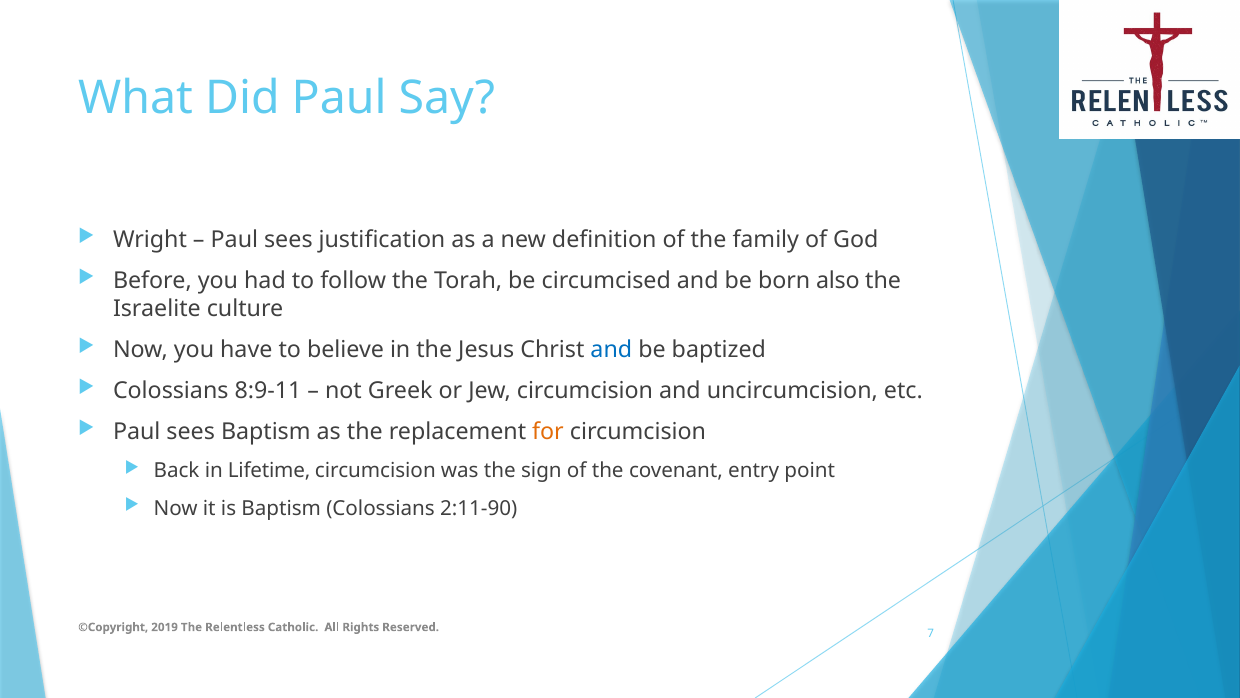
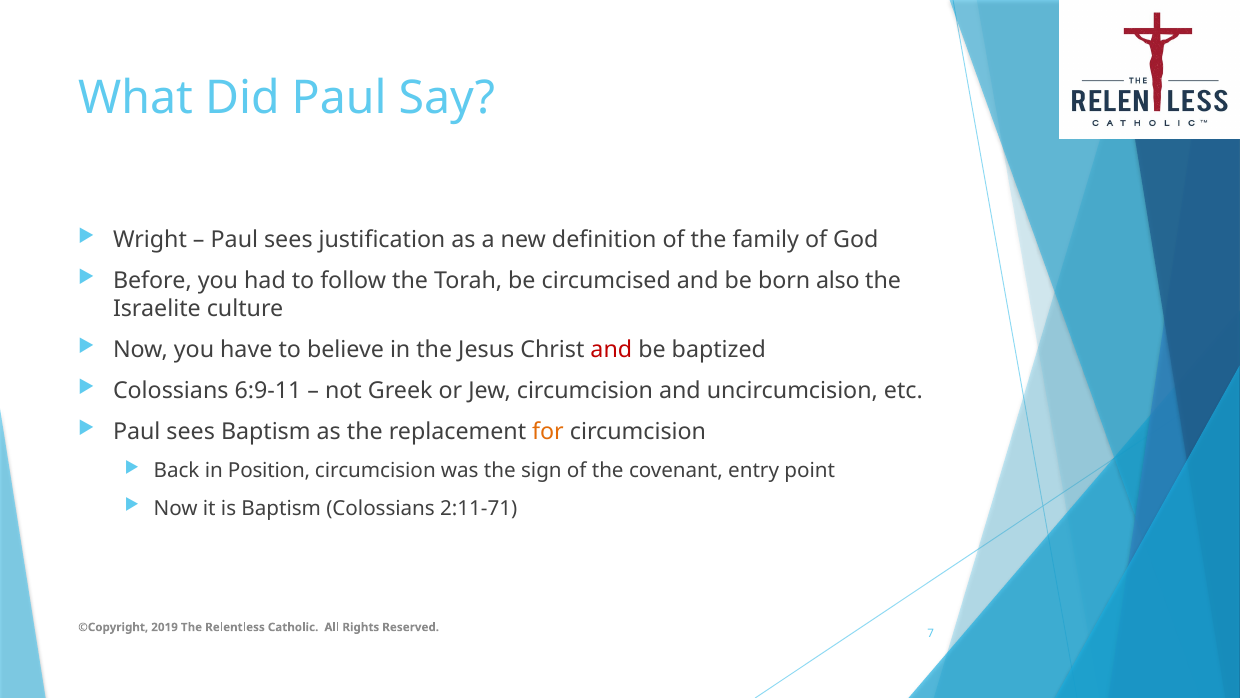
and at (611, 350) colour: blue -> red
8:9-11: 8:9-11 -> 6:9-11
Lifetime: Lifetime -> Position
2:11-90: 2:11-90 -> 2:11-71
